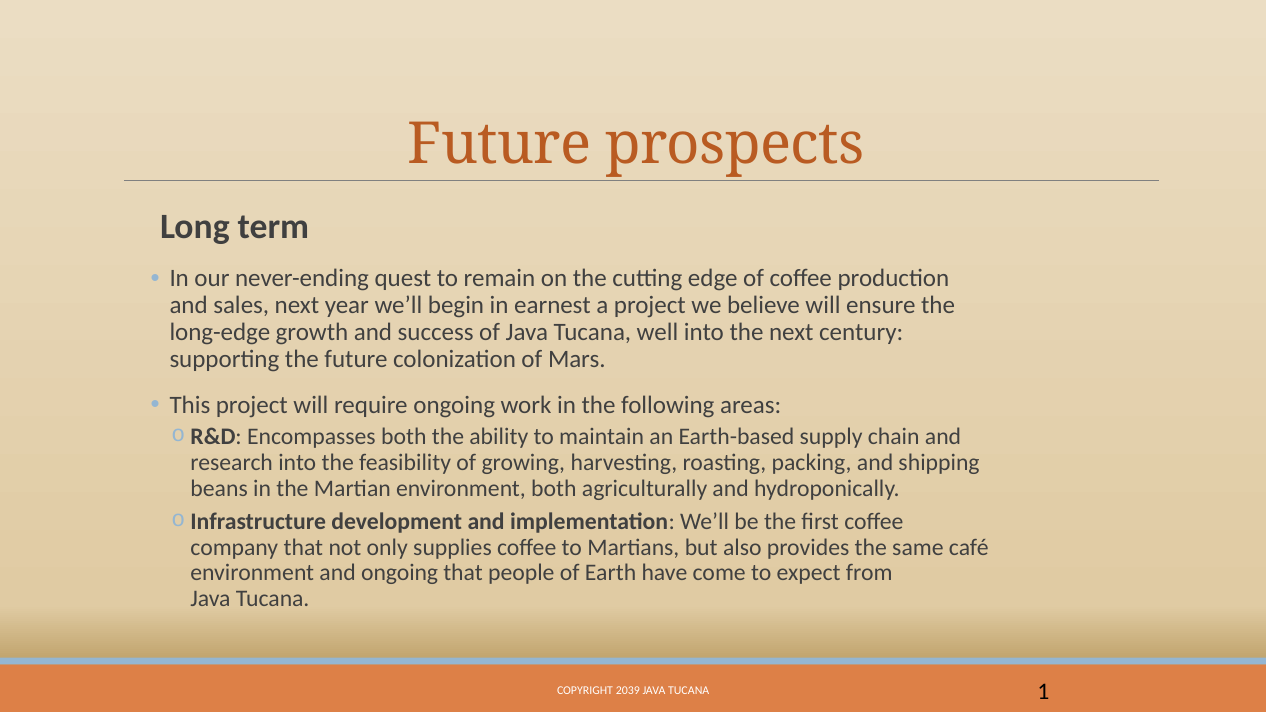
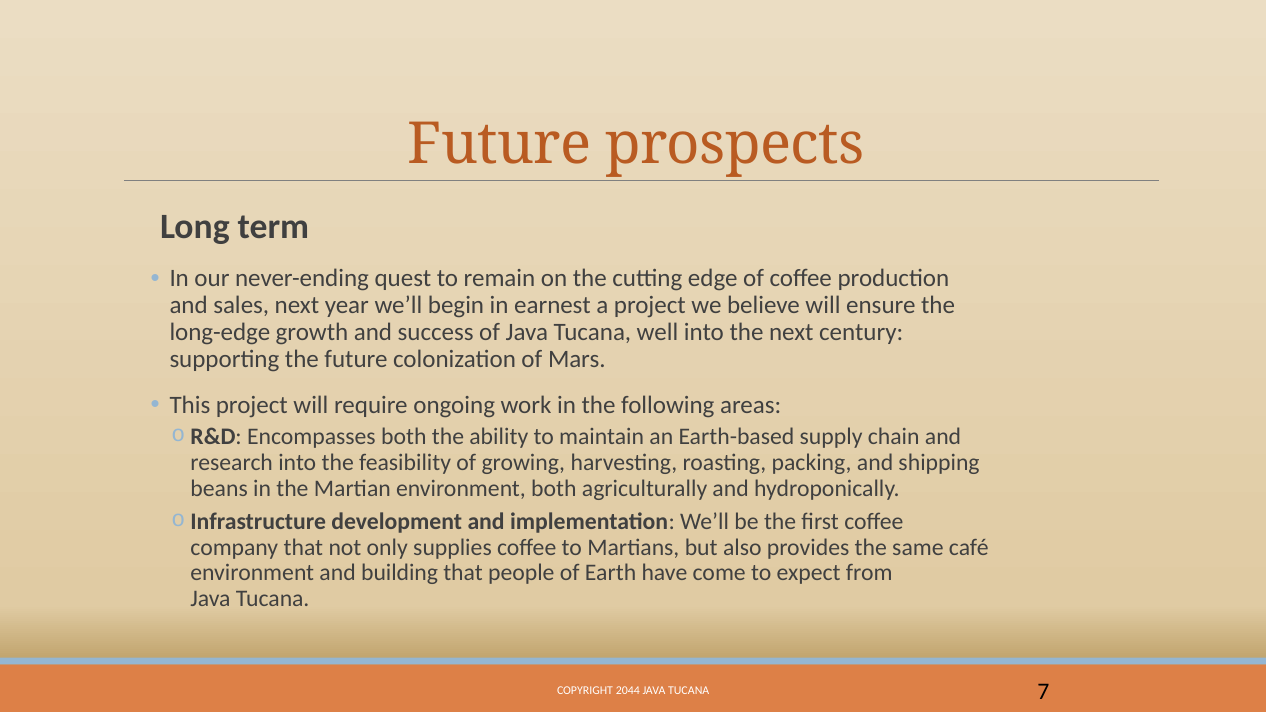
and ongoing: ongoing -> building
2039: 2039 -> 2044
1: 1 -> 7
